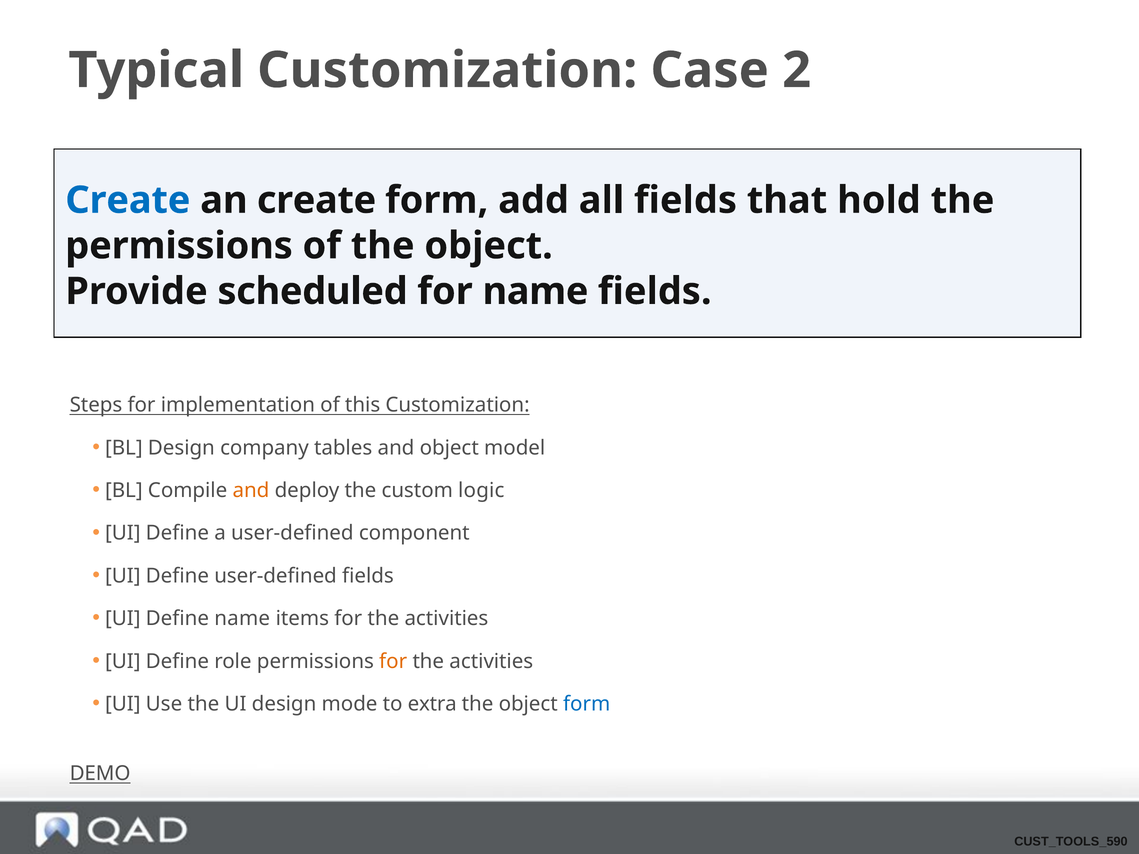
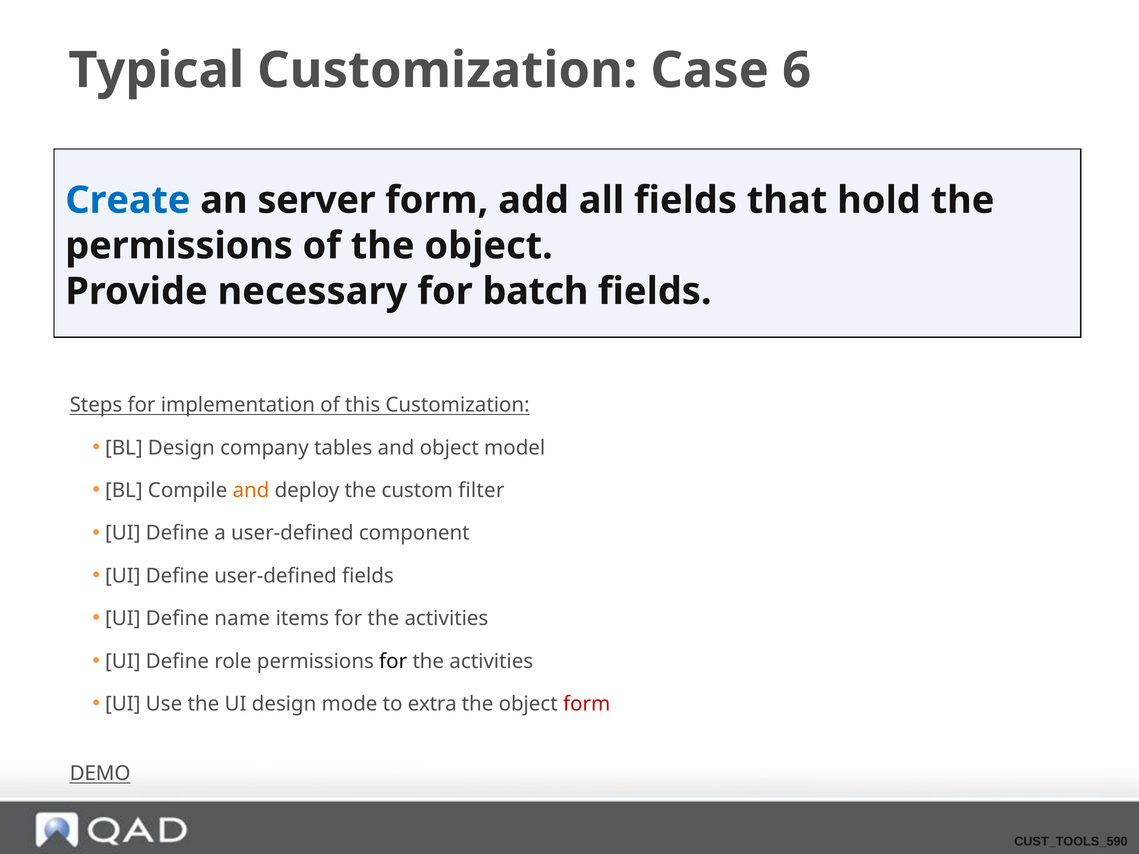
2: 2 -> 6
an create: create -> server
scheduled: scheduled -> necessary
for name: name -> batch
logic: logic -> filter
for at (393, 662) colour: orange -> black
form at (587, 704) colour: blue -> red
